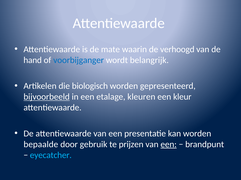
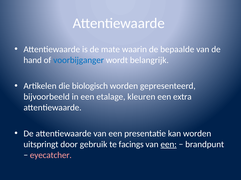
verhoogd: verhoogd -> bepaalde
bijvoorbeeld underline: present -> none
kleur: kleur -> extra
bepaalde: bepaalde -> uitspringt
prijzen: prijzen -> facings
eyecatcher colour: light blue -> pink
